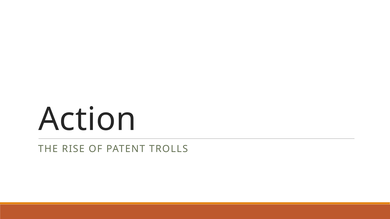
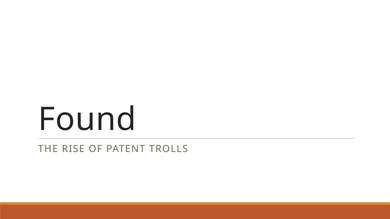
Action: Action -> Found
